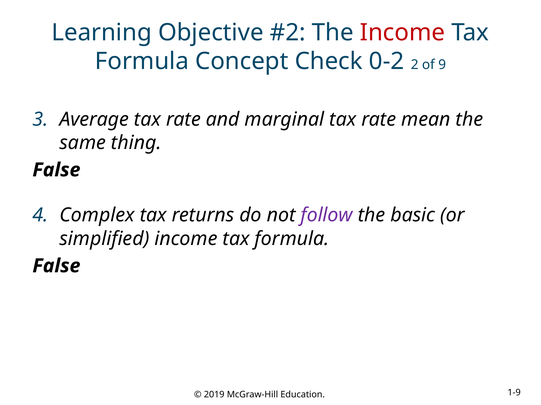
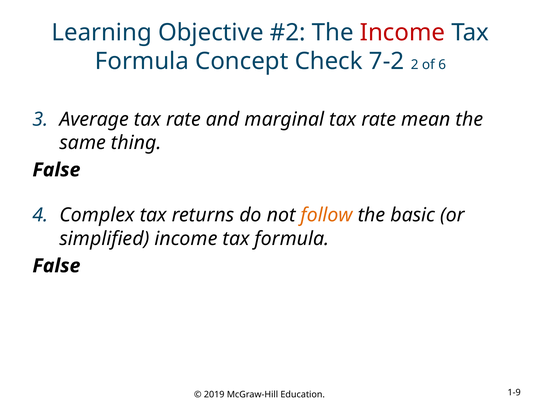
0-2: 0-2 -> 7-2
9: 9 -> 6
follow colour: purple -> orange
